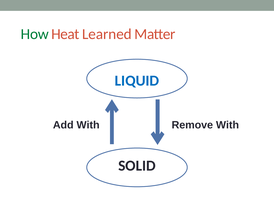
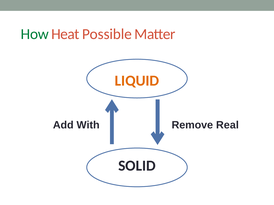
Learned: Learned -> Possible
LIQUID colour: blue -> orange
Remove With: With -> Real
